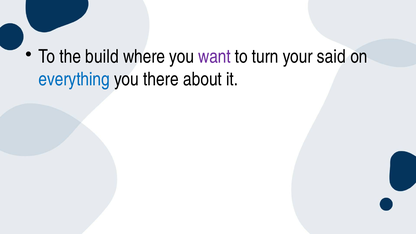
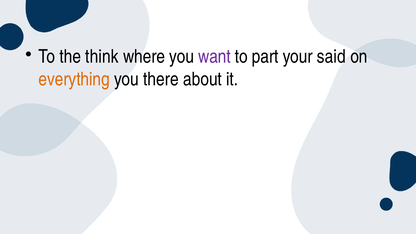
build: build -> think
turn: turn -> part
everything colour: blue -> orange
